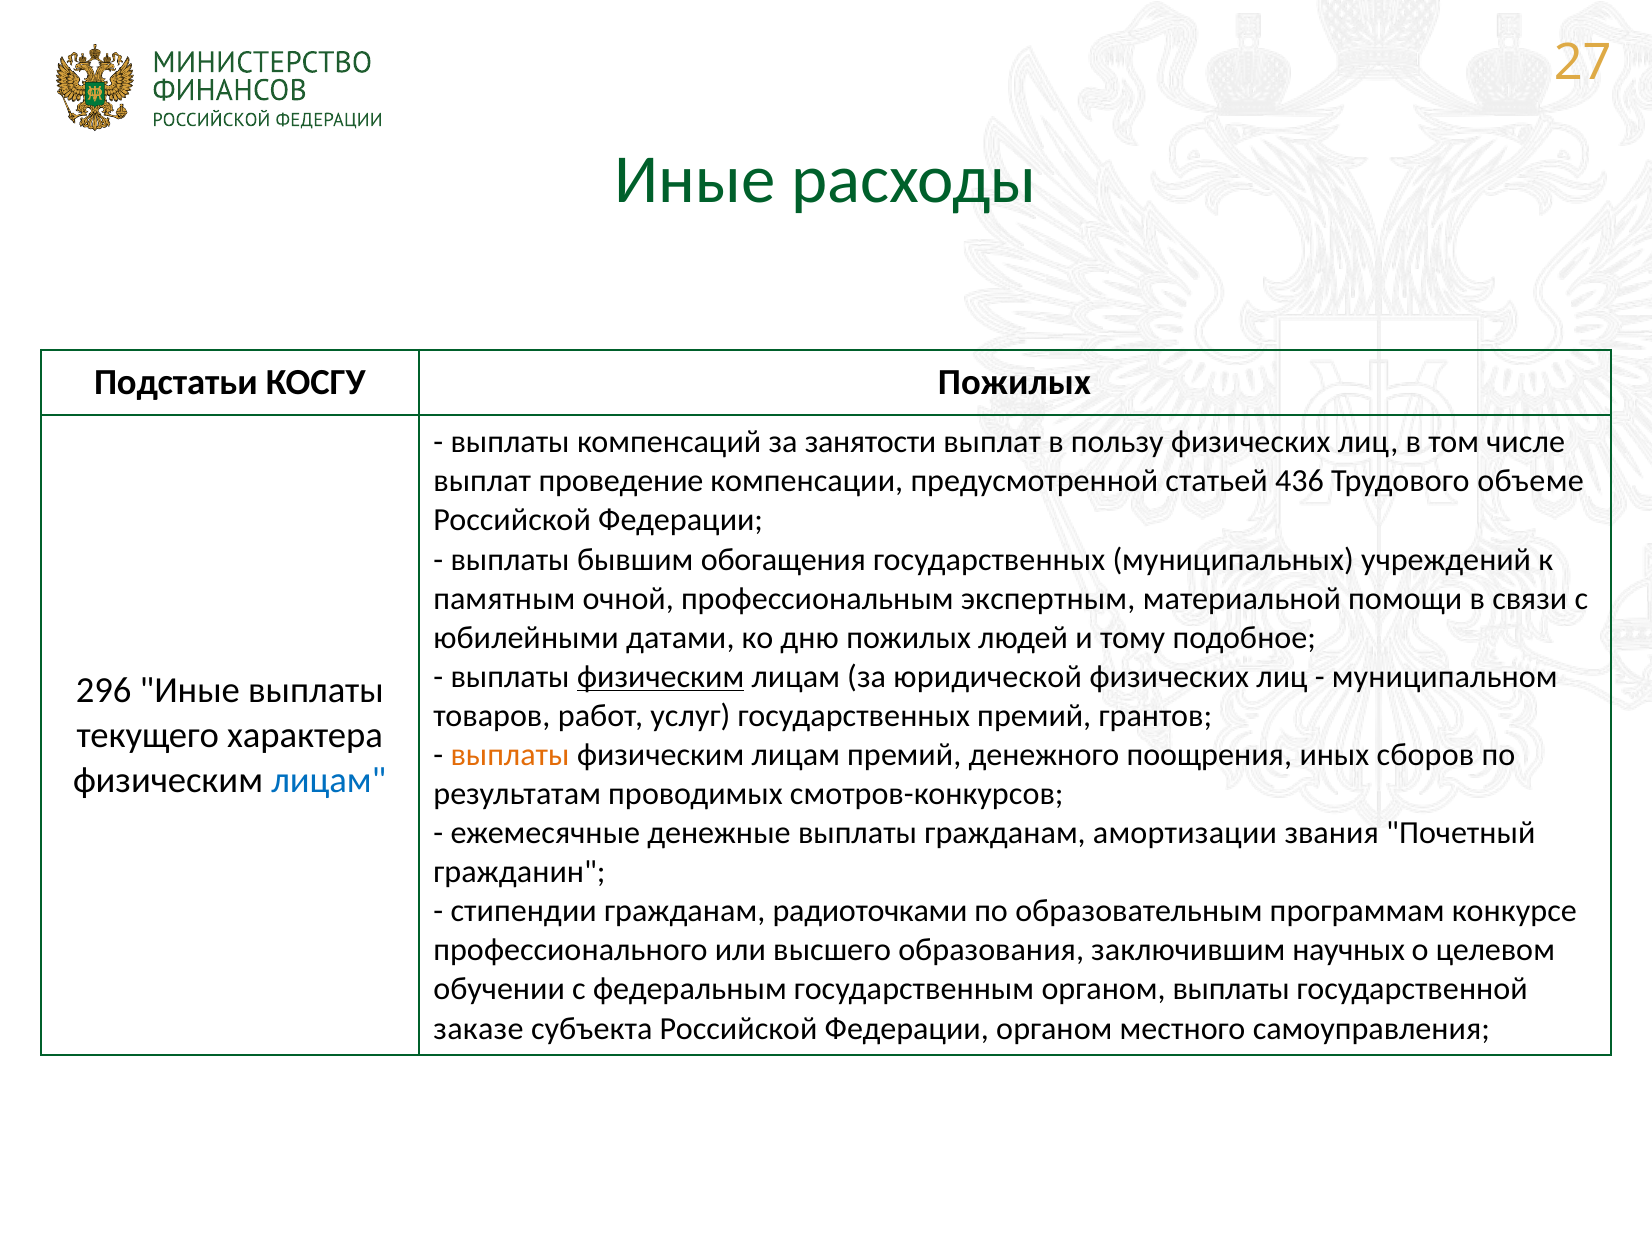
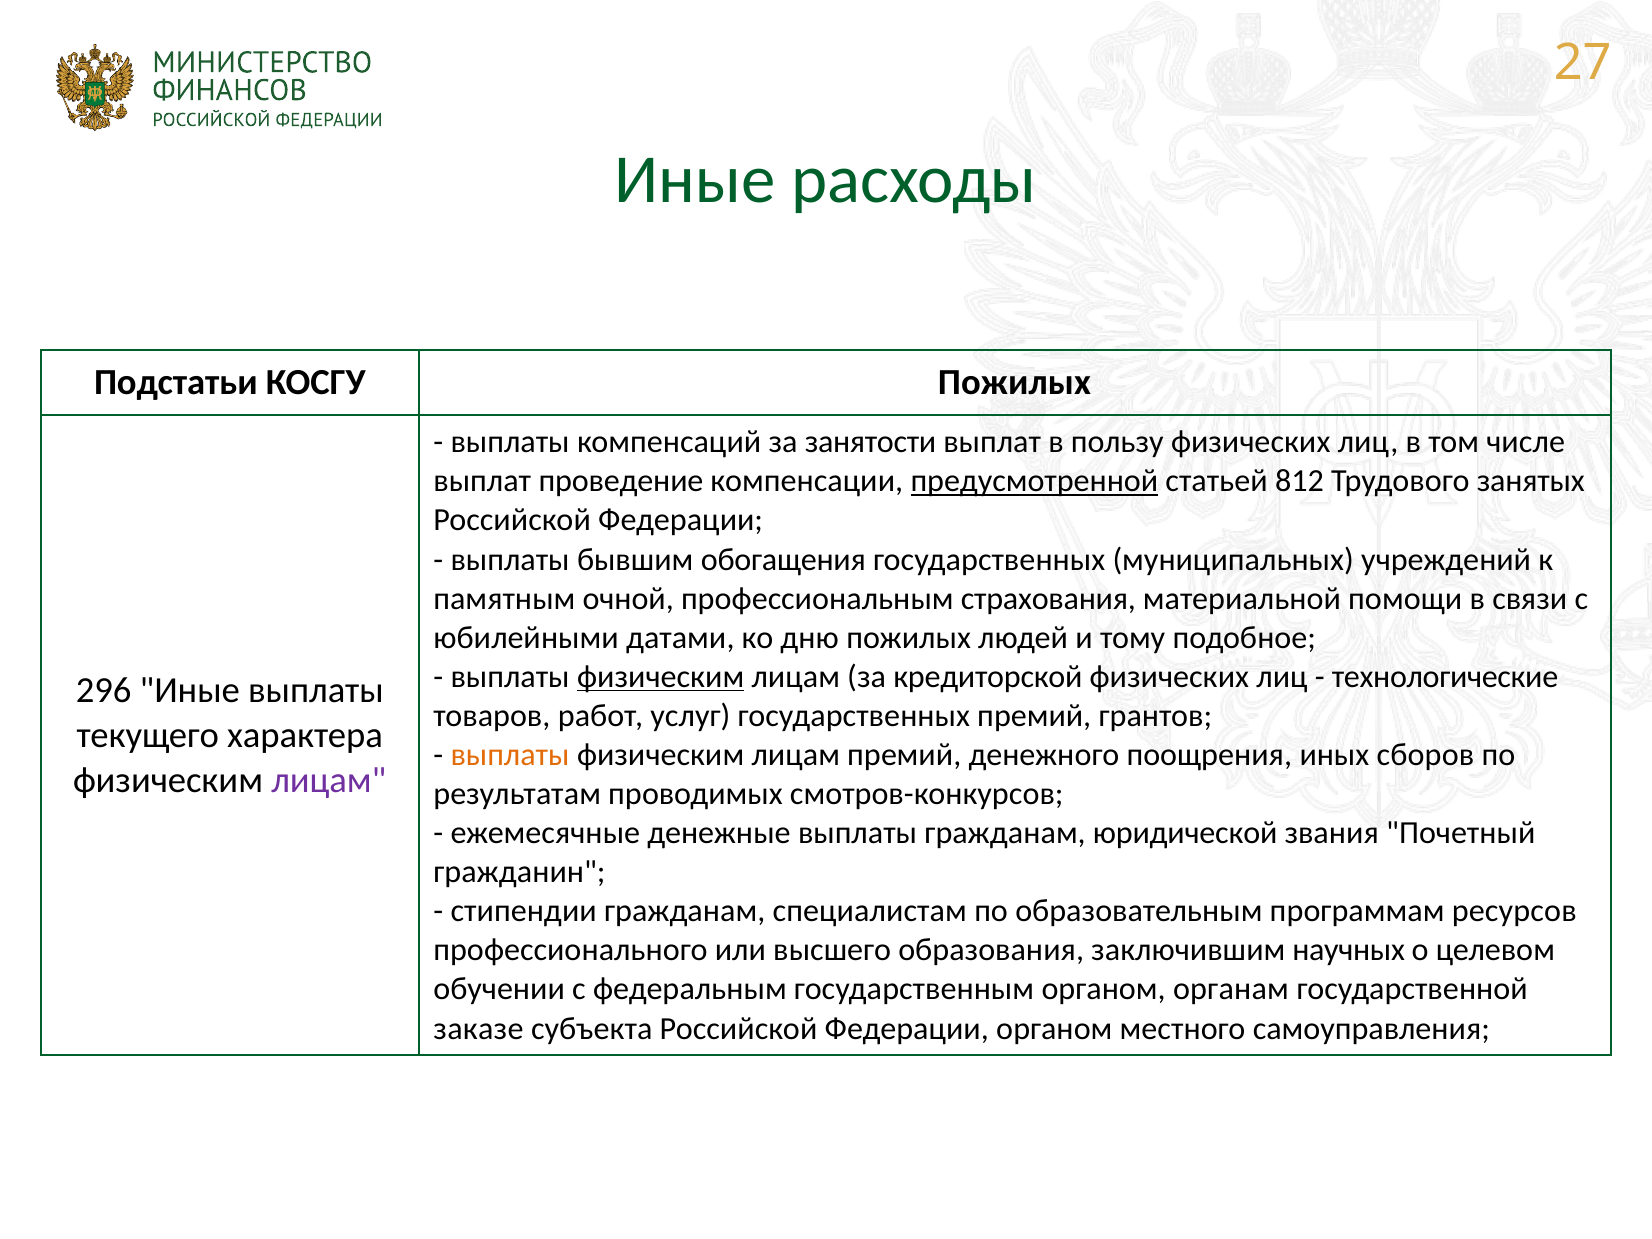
предусмотренной underline: none -> present
436: 436 -> 812
объеме: объеме -> занятых
экспертным: экспертным -> страхования
юридической: юридической -> кредиторской
муниципальном: муниципальном -> технологические
лицам at (329, 780) colour: blue -> purple
амортизации: амортизации -> юридической
радиоточками: радиоточками -> специалистам
конкурсе: конкурсе -> ресурсов
органом выплаты: выплаты -> органам
